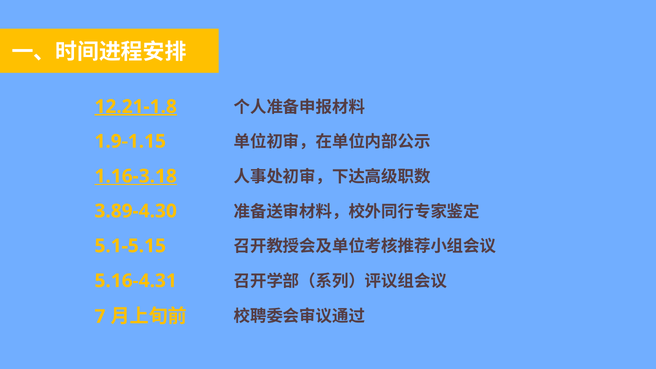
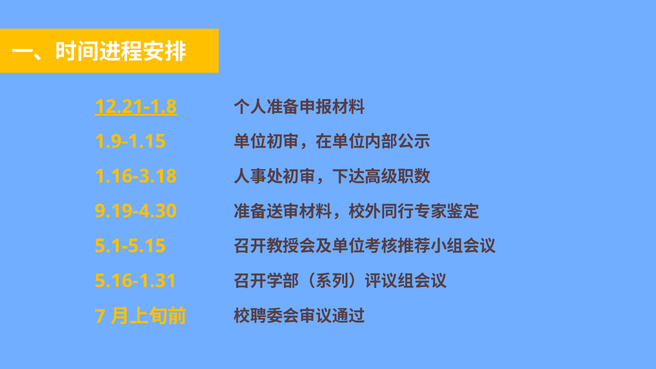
1.16-3.18 underline: present -> none
3.89-4.30: 3.89-4.30 -> 9.19-4.30
5.16-4.31: 5.16-4.31 -> 5.16-1.31
